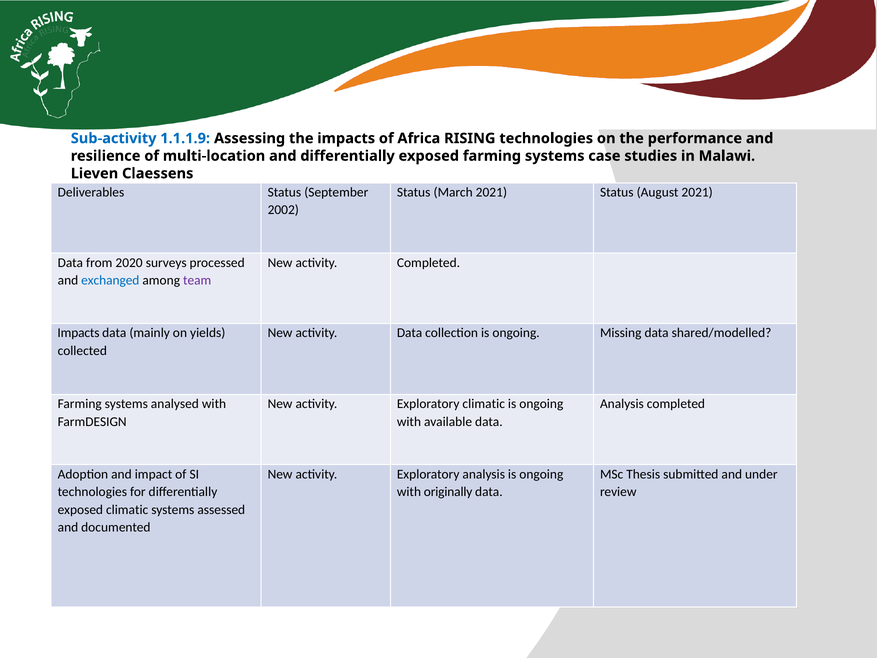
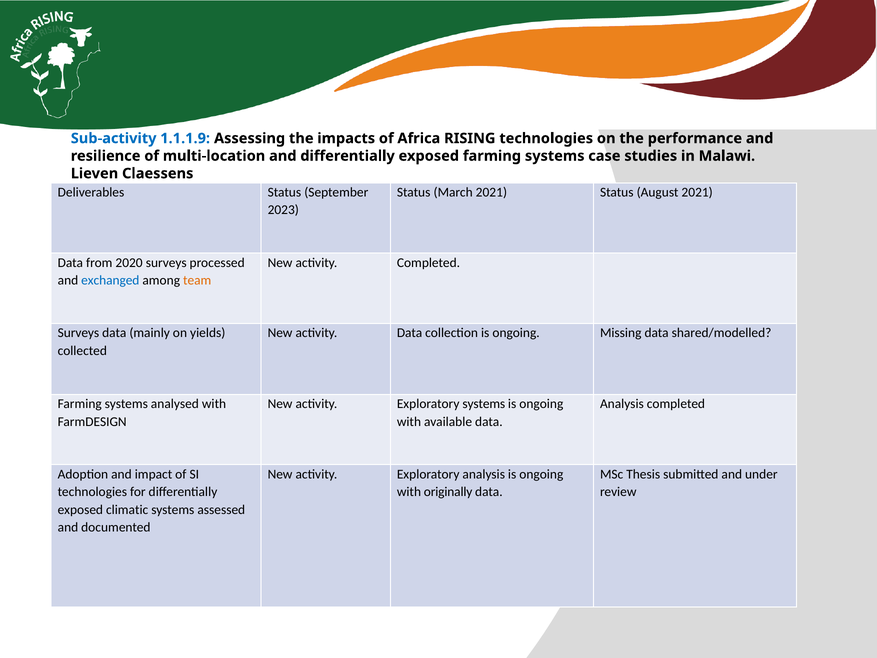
2002: 2002 -> 2023
team colour: purple -> orange
Impacts at (79, 333): Impacts -> Surveys
Exploratory climatic: climatic -> systems
